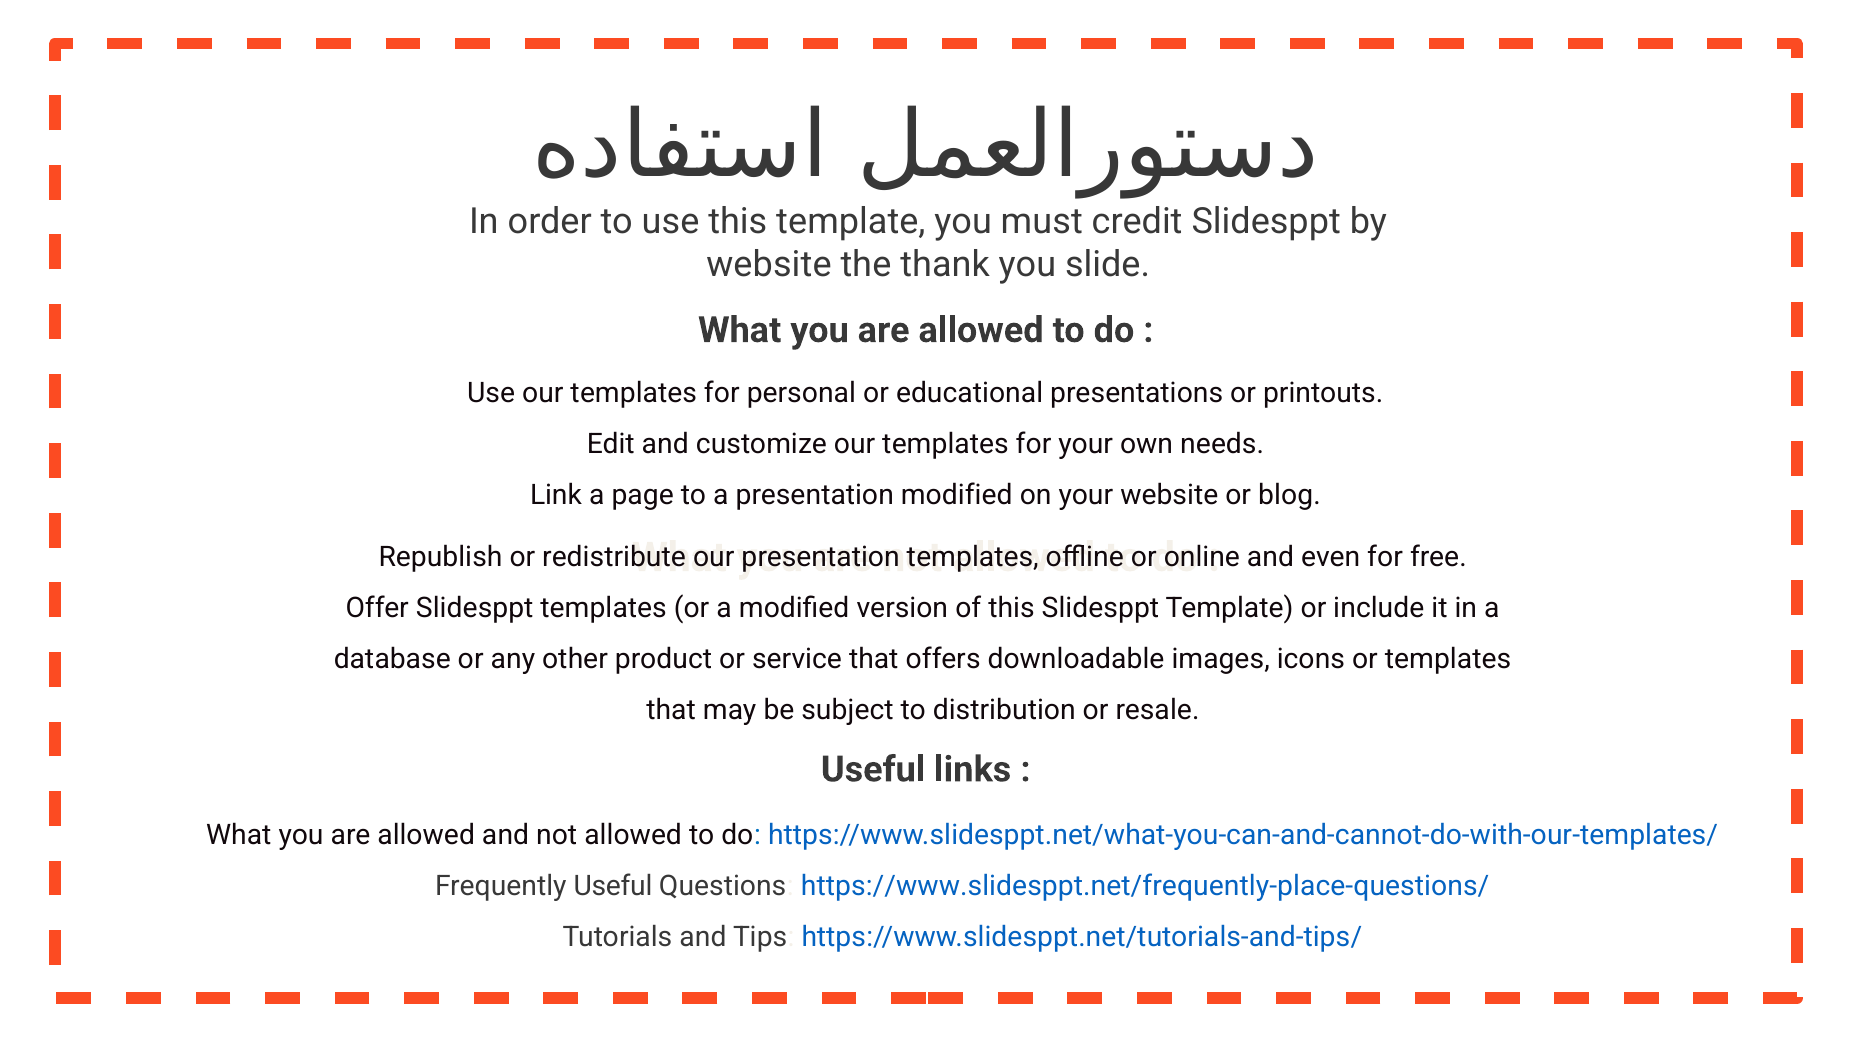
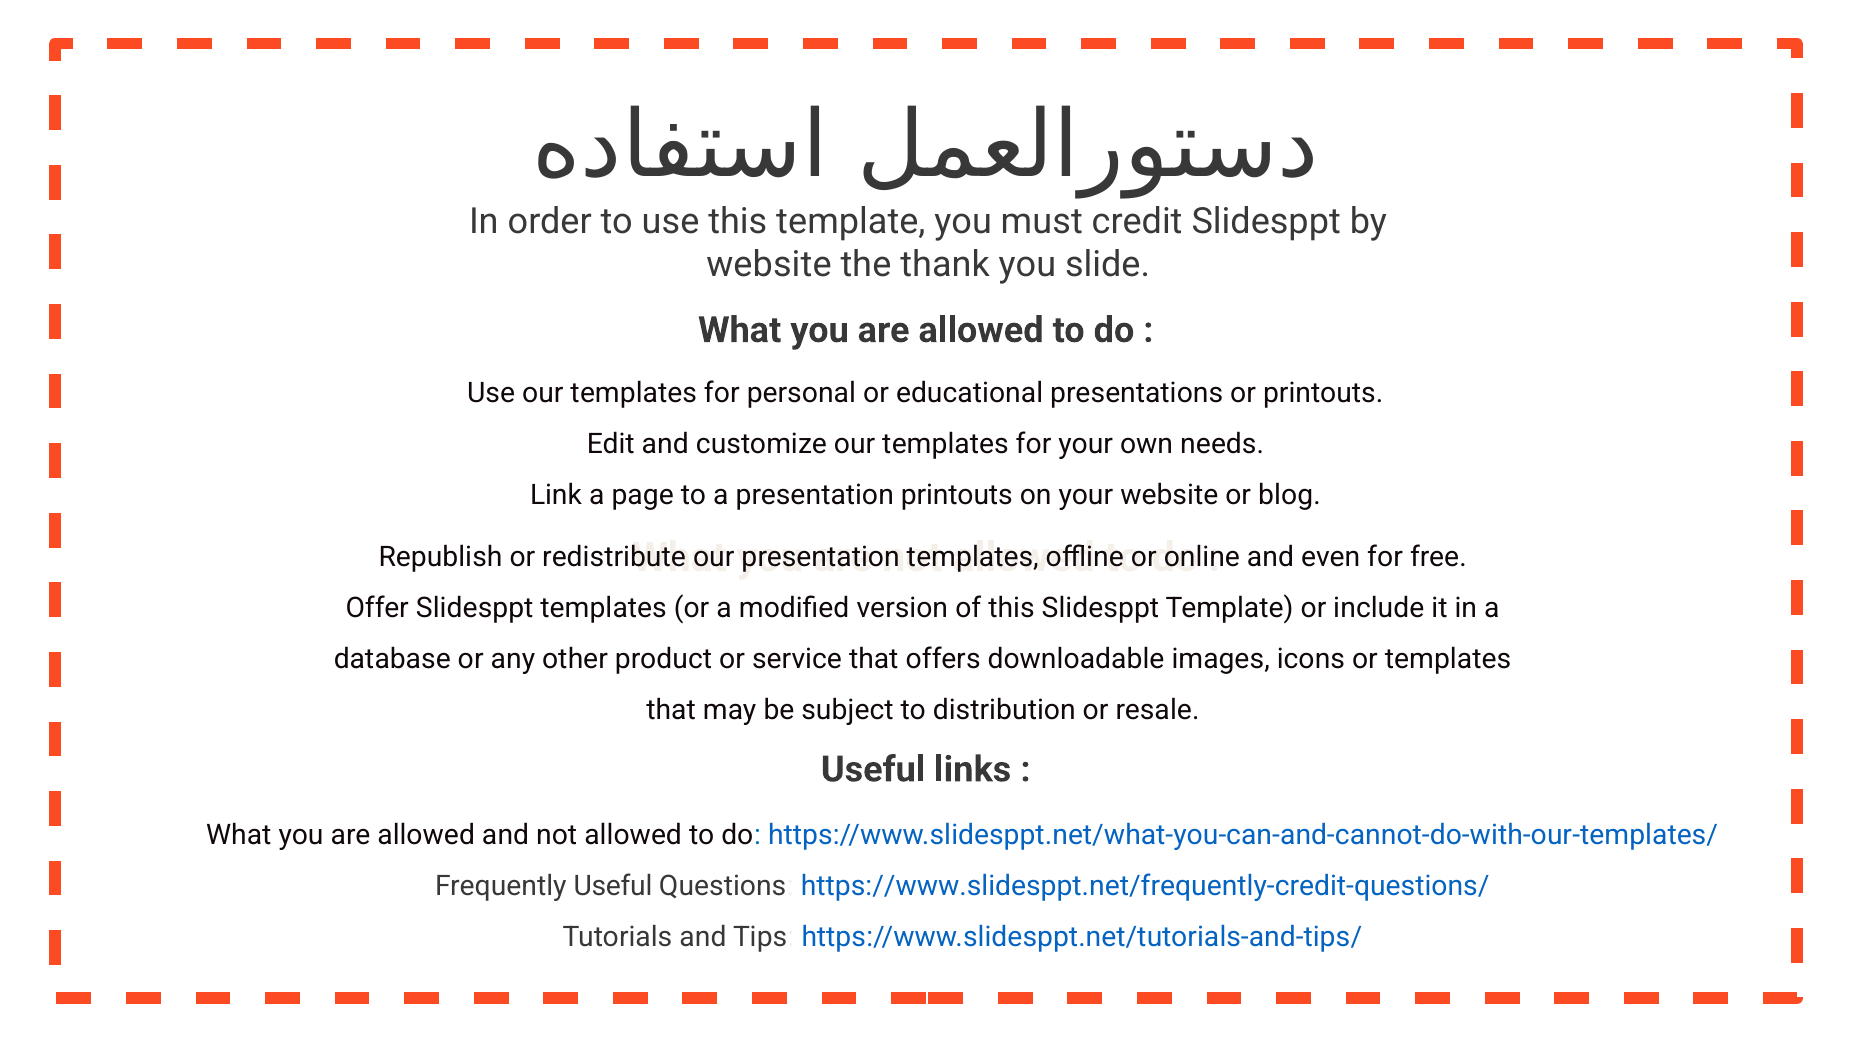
presentation modified: modified -> printouts
https://www.slidesppt.net/frequently-place-questions/: https://www.slidesppt.net/frequently-place-questions/ -> https://www.slidesppt.net/frequently-credit-questions/
